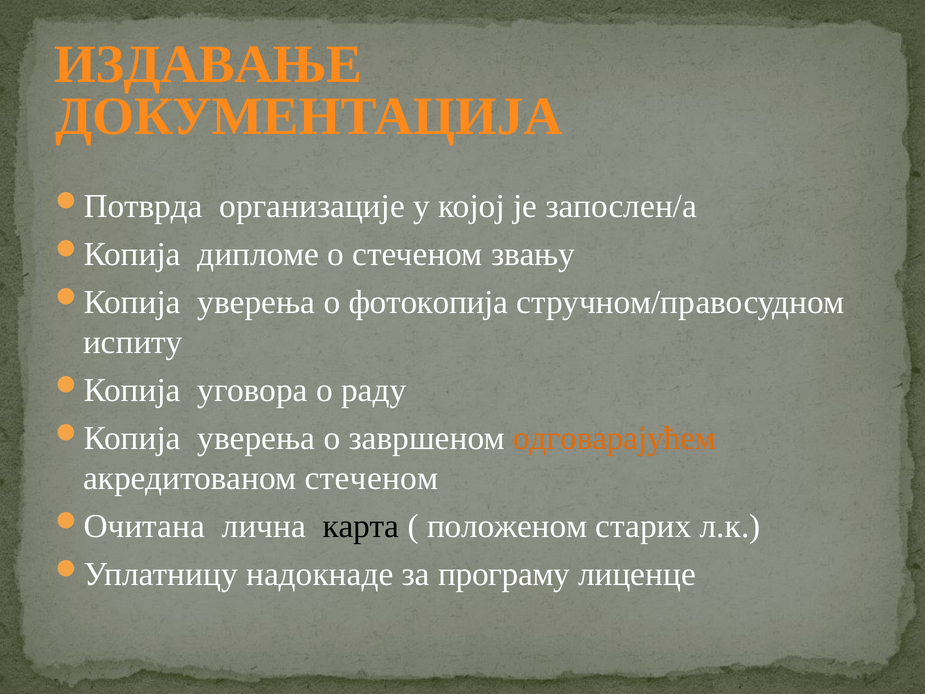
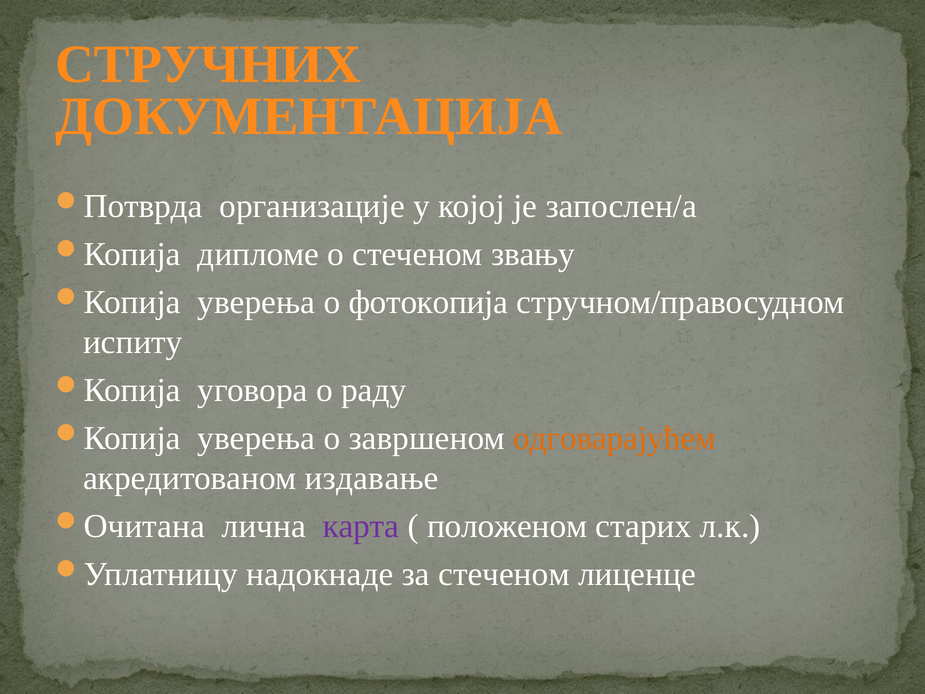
ИЗДАВАЊЕ: ИЗДАВАЊЕ -> СТРУЧНИХ
акредитованом стеченом: стеченом -> издавање
карта colour: black -> purple
за програму: програму -> стеченом
